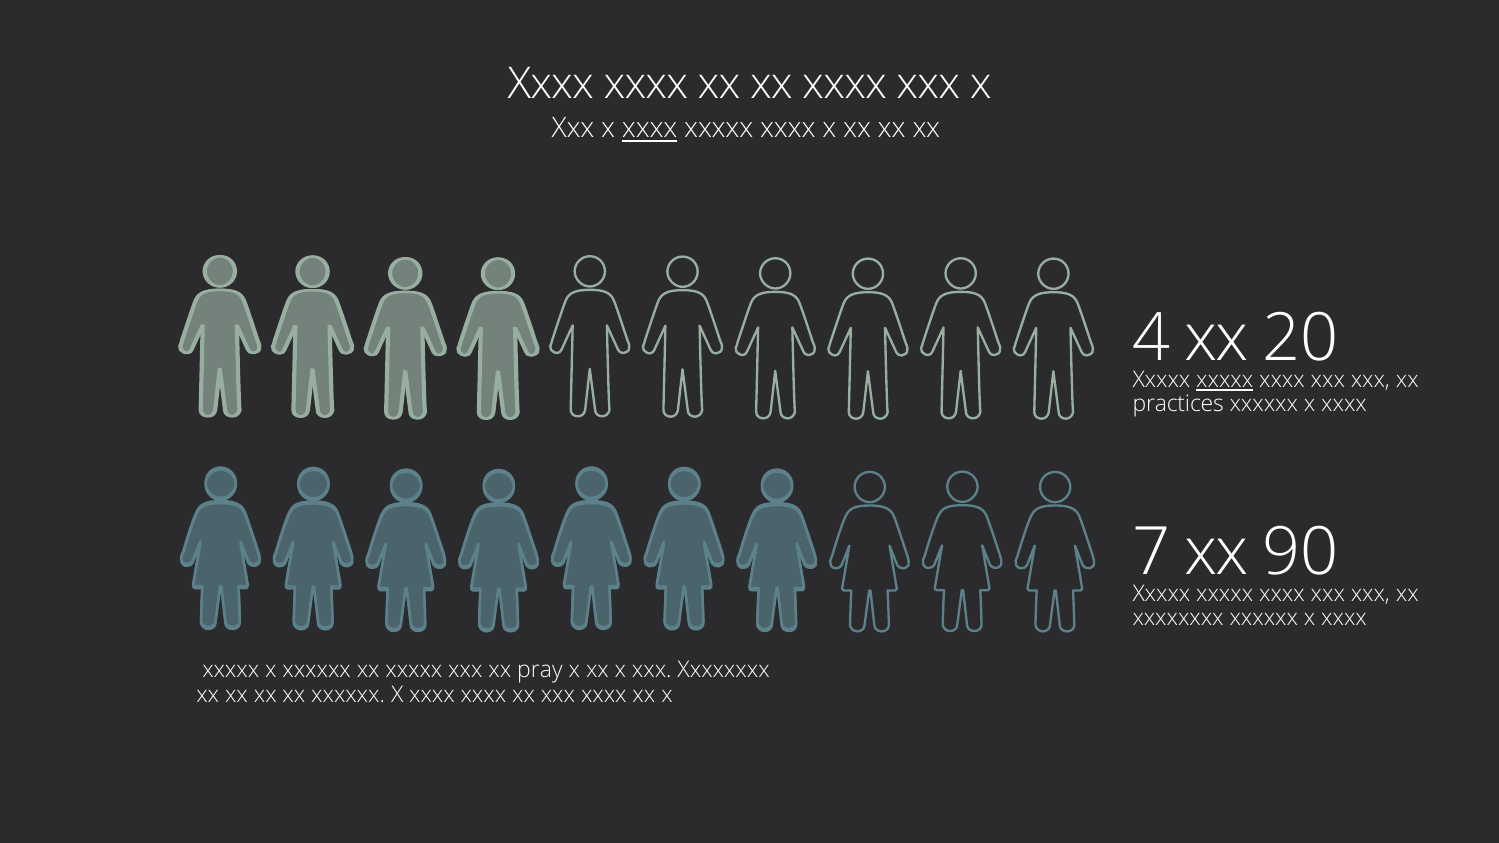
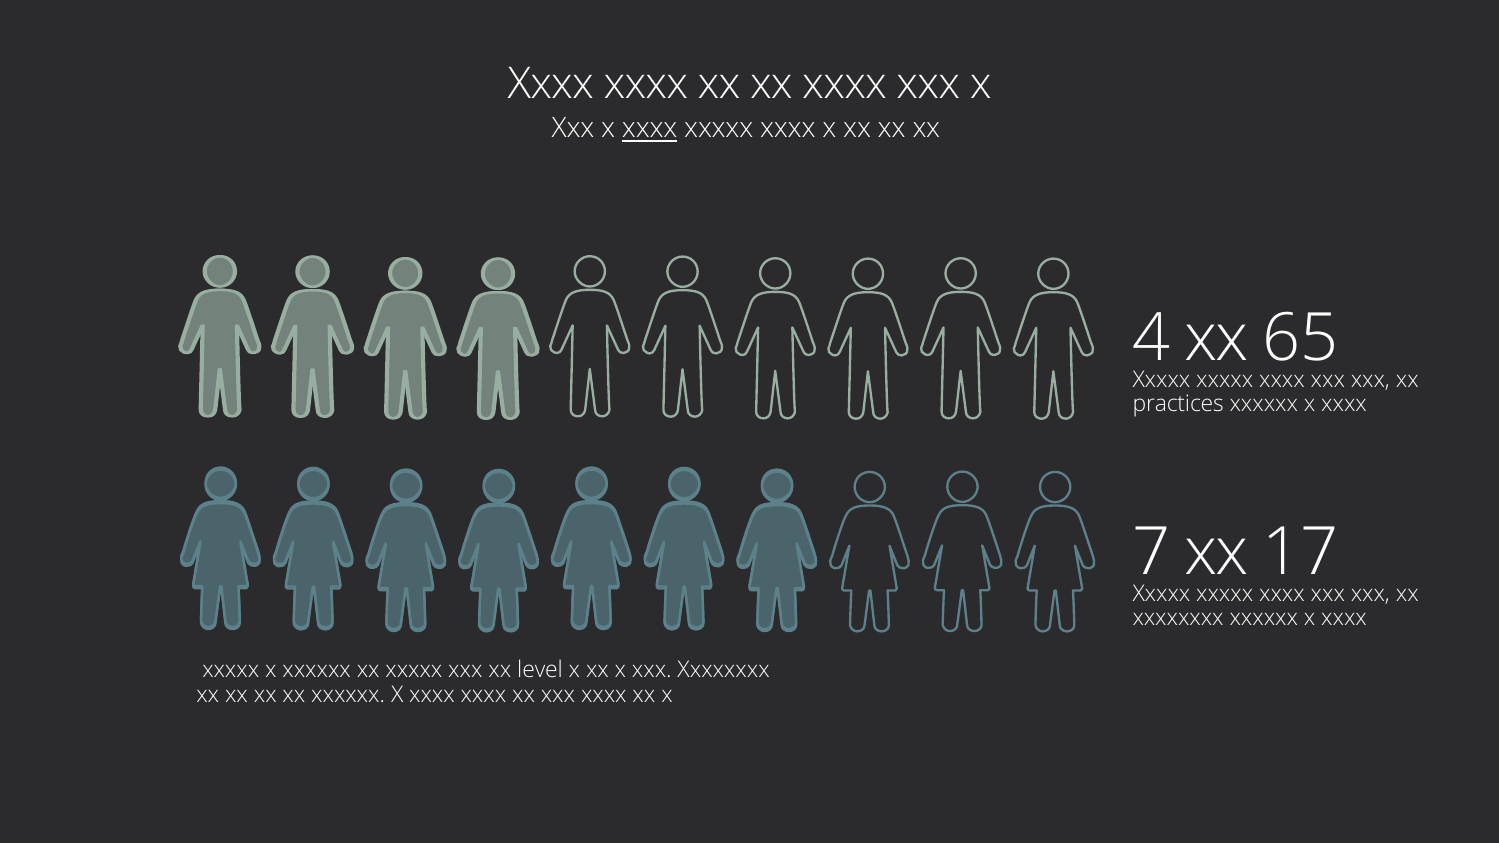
20: 20 -> 65
xxxxx at (1225, 380) underline: present -> none
90: 90 -> 17
pray: pray -> level
